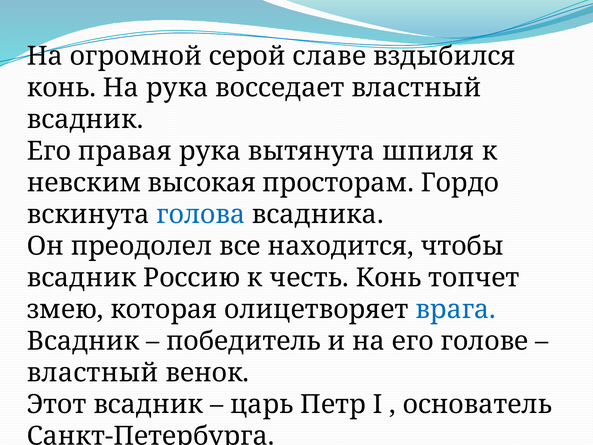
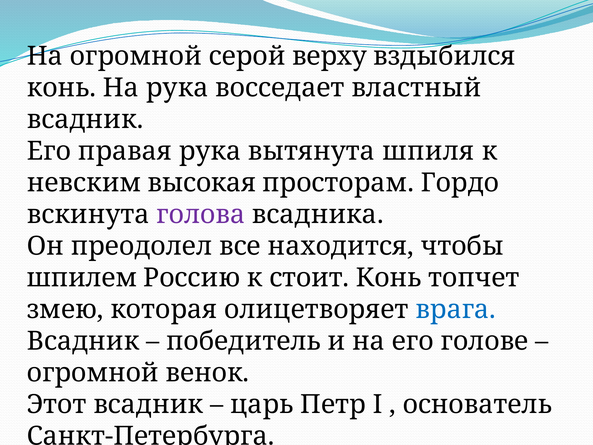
славе: славе -> верху
голова colour: blue -> purple
всадник at (82, 278): всадник -> шпилем
честь: честь -> стоит
властный at (93, 373): властный -> огромной
